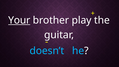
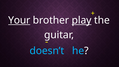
play underline: none -> present
